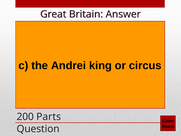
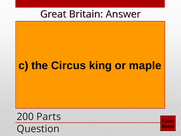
Andrei: Andrei -> Circus
circus: circus -> maple
